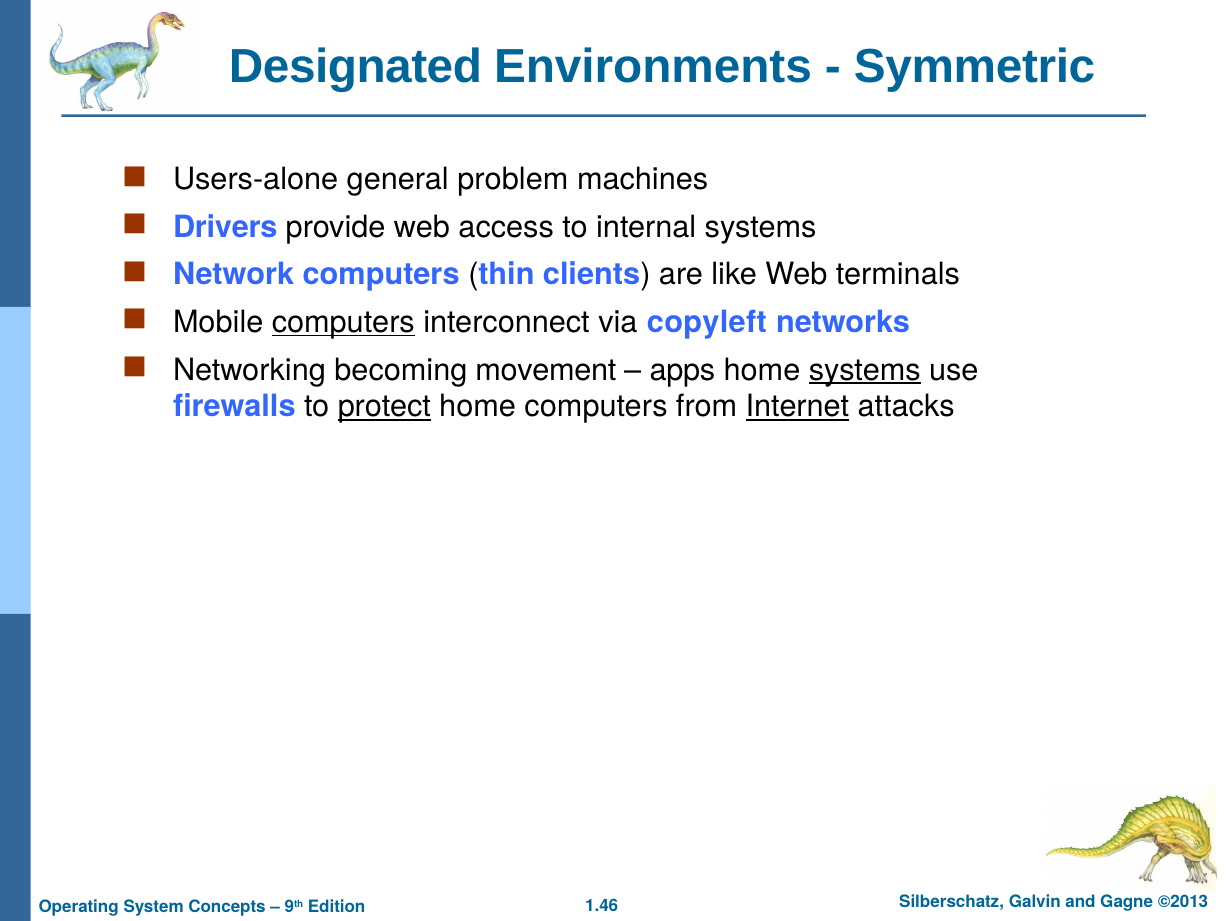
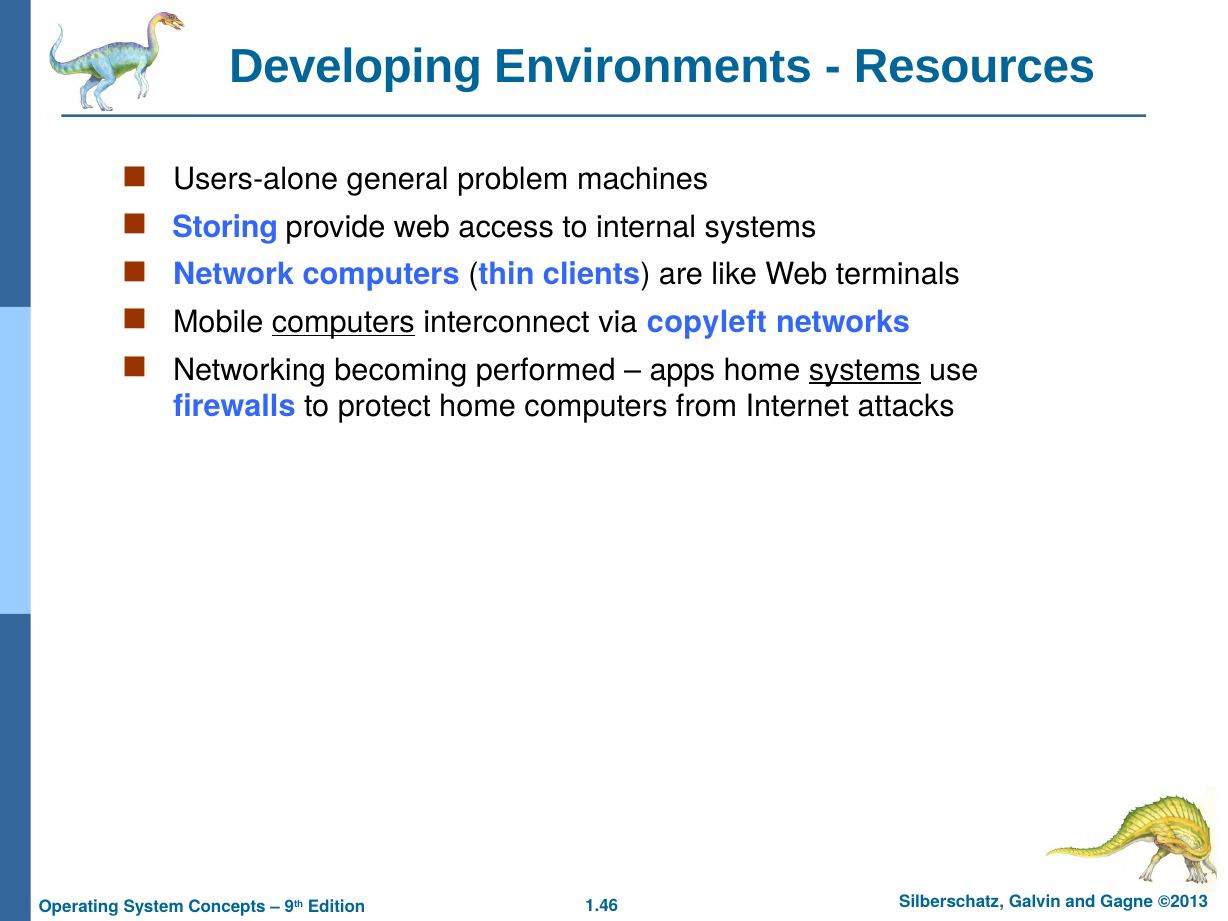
Designated: Designated -> Developing
Symmetric: Symmetric -> Resources
Drivers: Drivers -> Storing
movement: movement -> performed
protect underline: present -> none
Internet underline: present -> none
